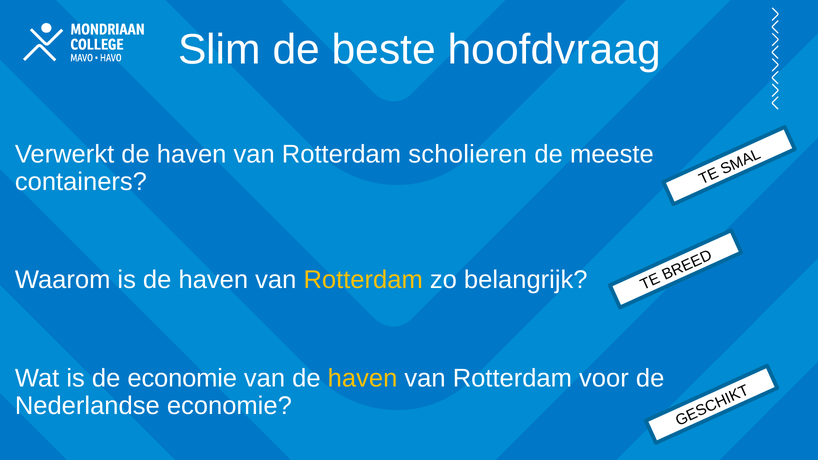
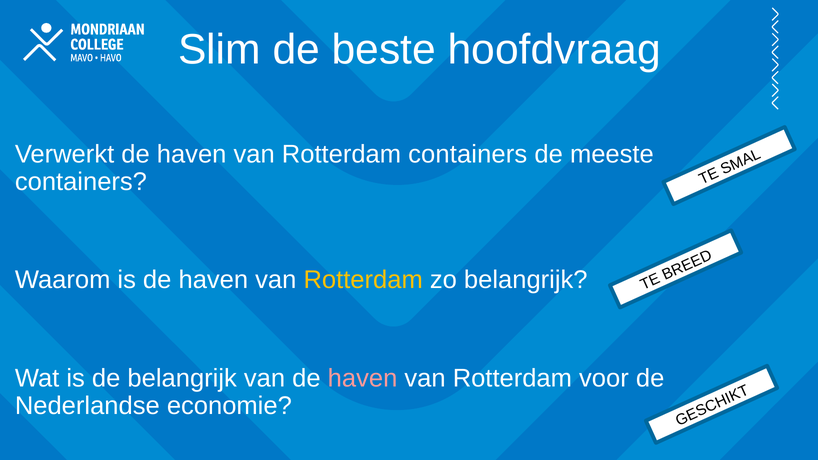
Rotterdam scholieren: scholieren -> containers
de economie: economie -> belangrijk
haven at (363, 378) colour: yellow -> pink
